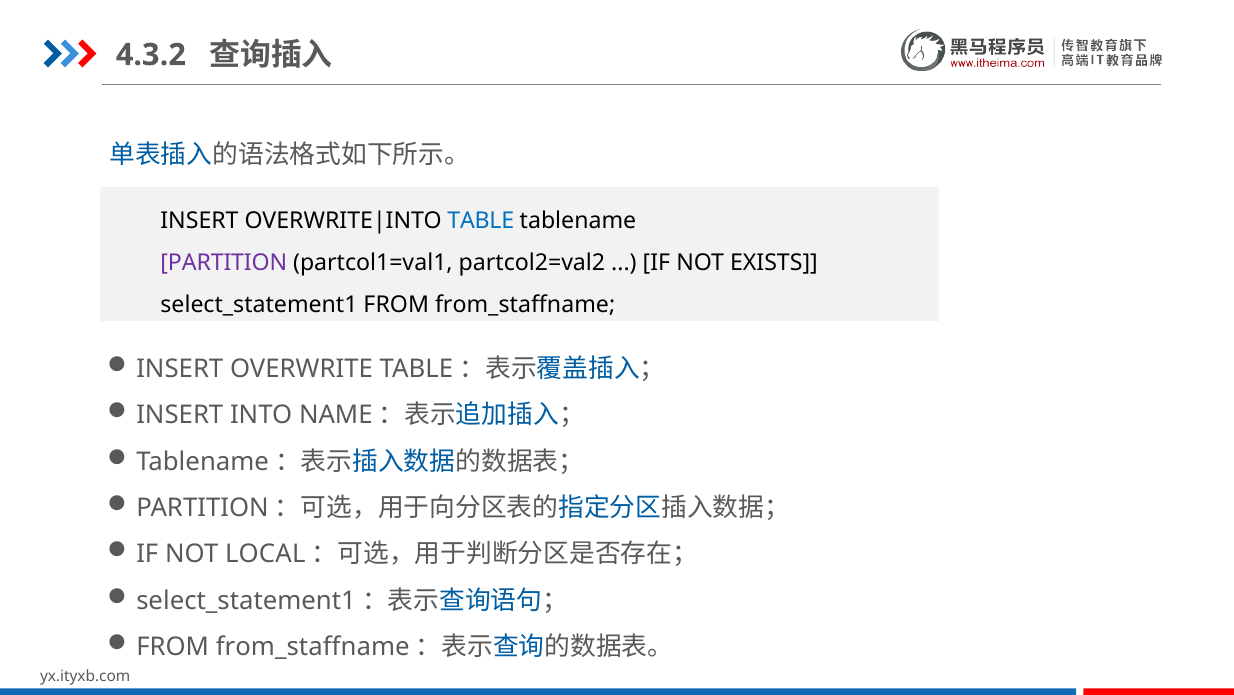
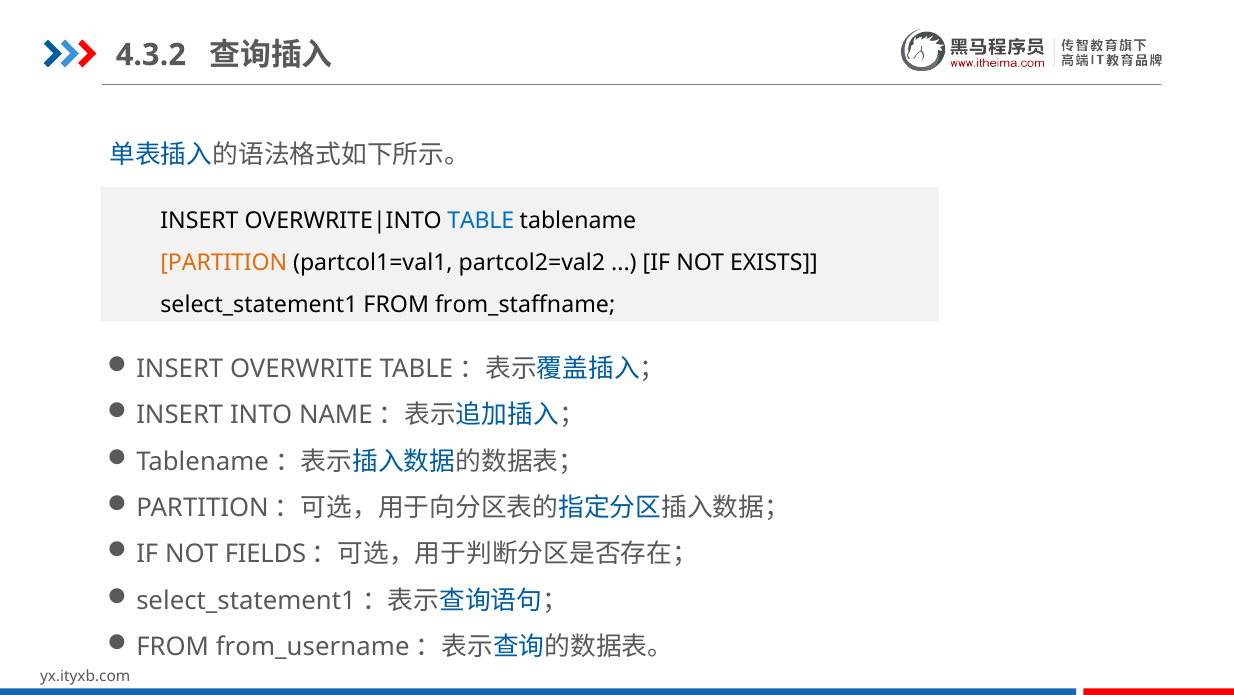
PARTITION at (224, 262) colour: purple -> orange
LOCAL: LOCAL -> FIELDS
from_staffname at (313, 646): from_staffname -> from_username
